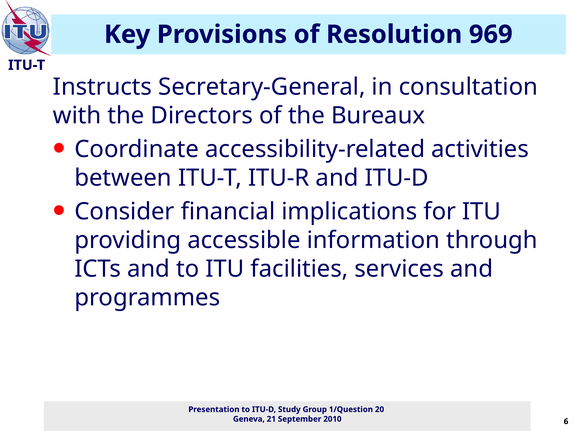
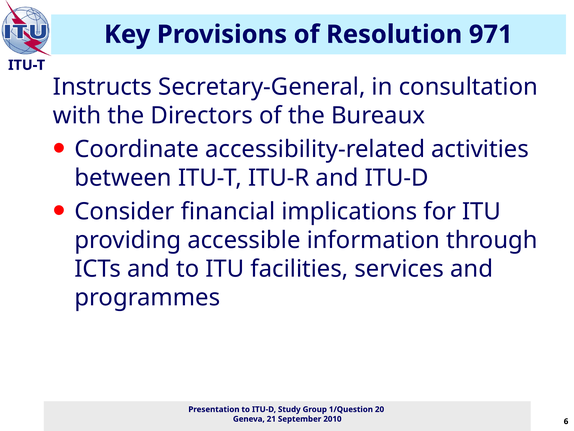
969: 969 -> 971
